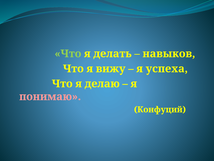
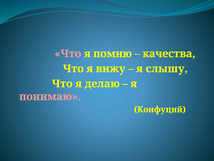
Что at (68, 54) colour: light green -> pink
делать: делать -> помню
навыков: навыков -> качества
успеха: успеха -> слышу
